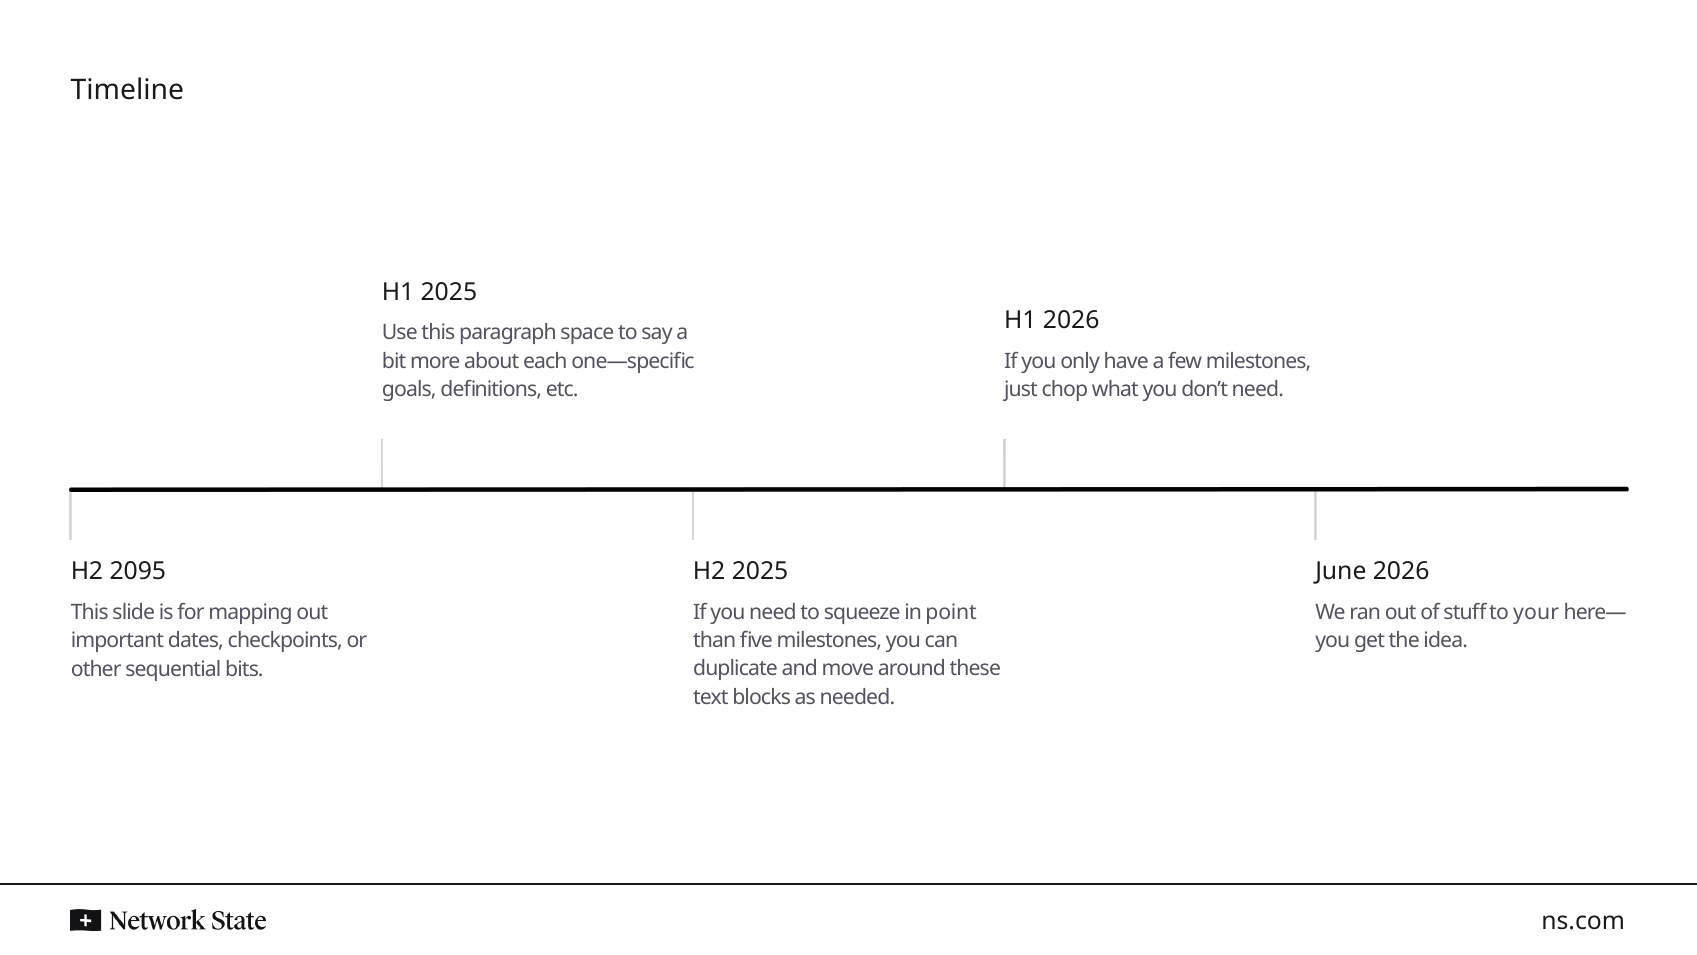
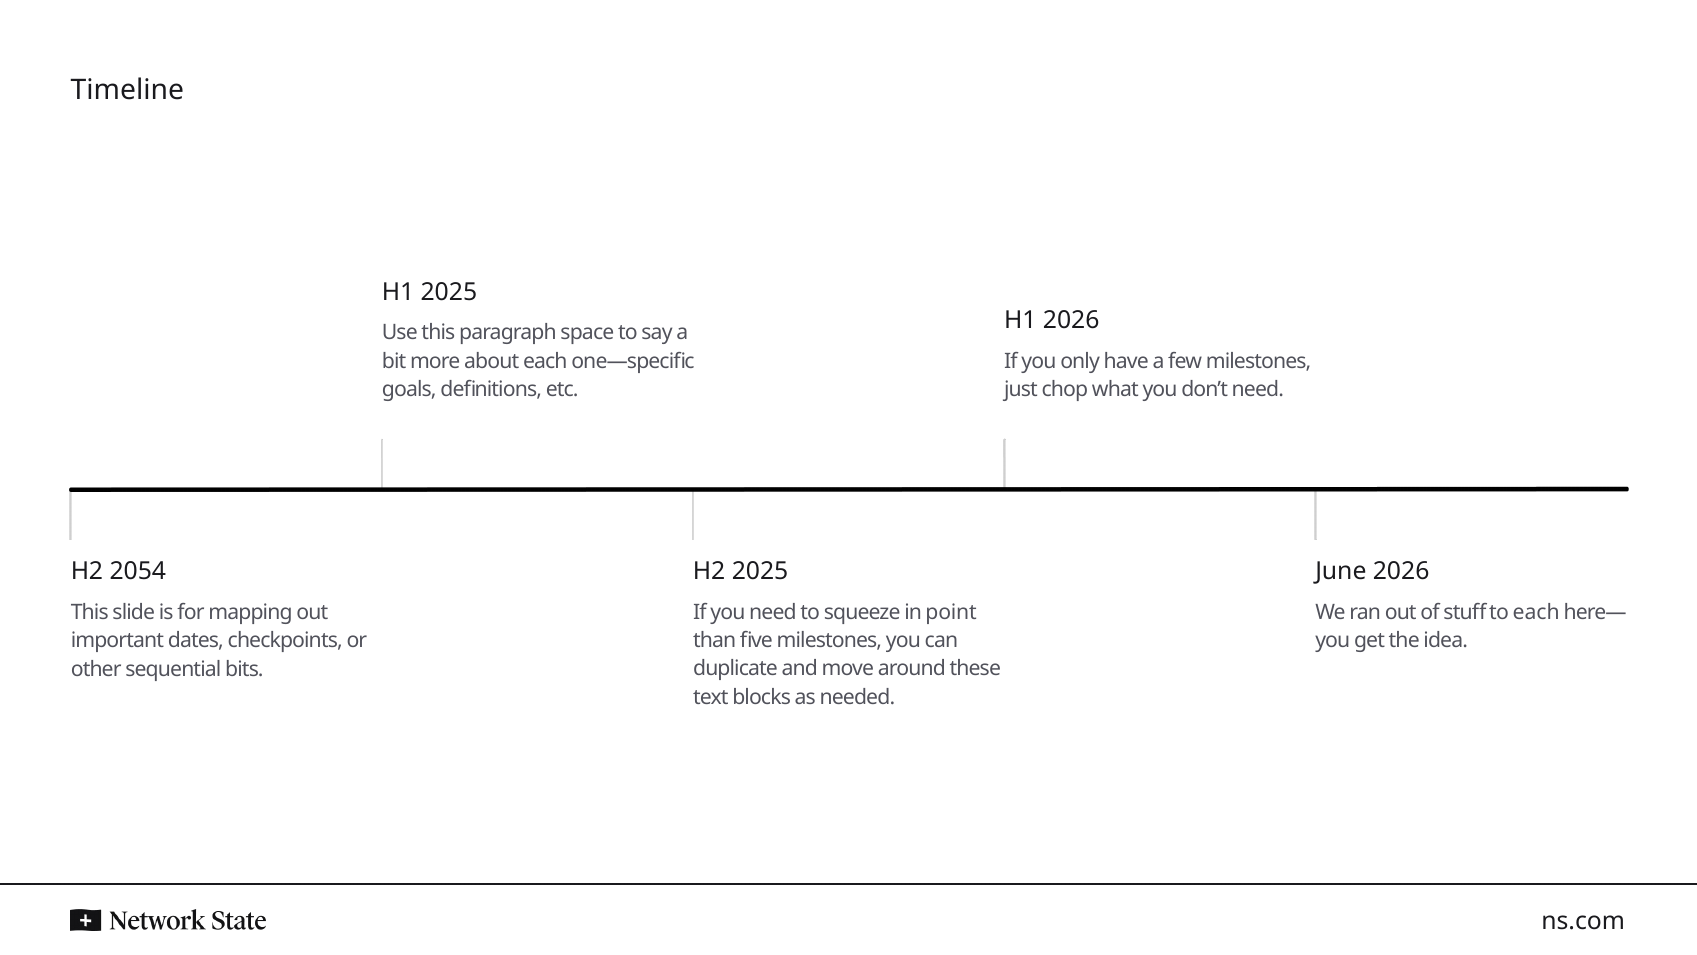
2095: 2095 -> 2054
to your: your -> each
